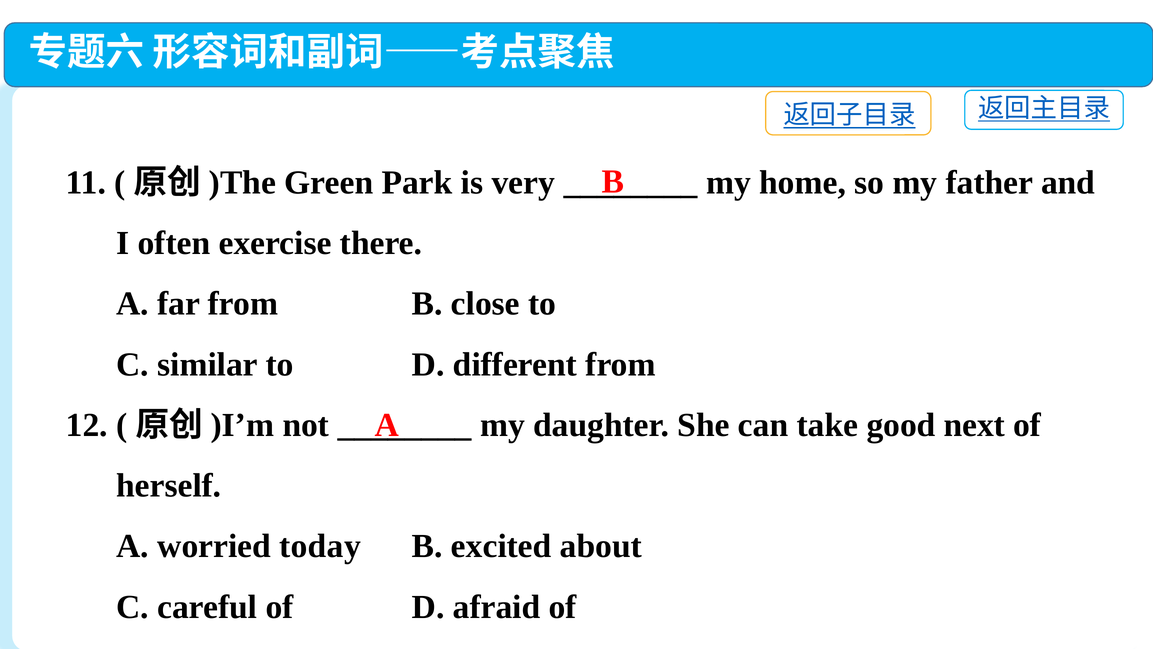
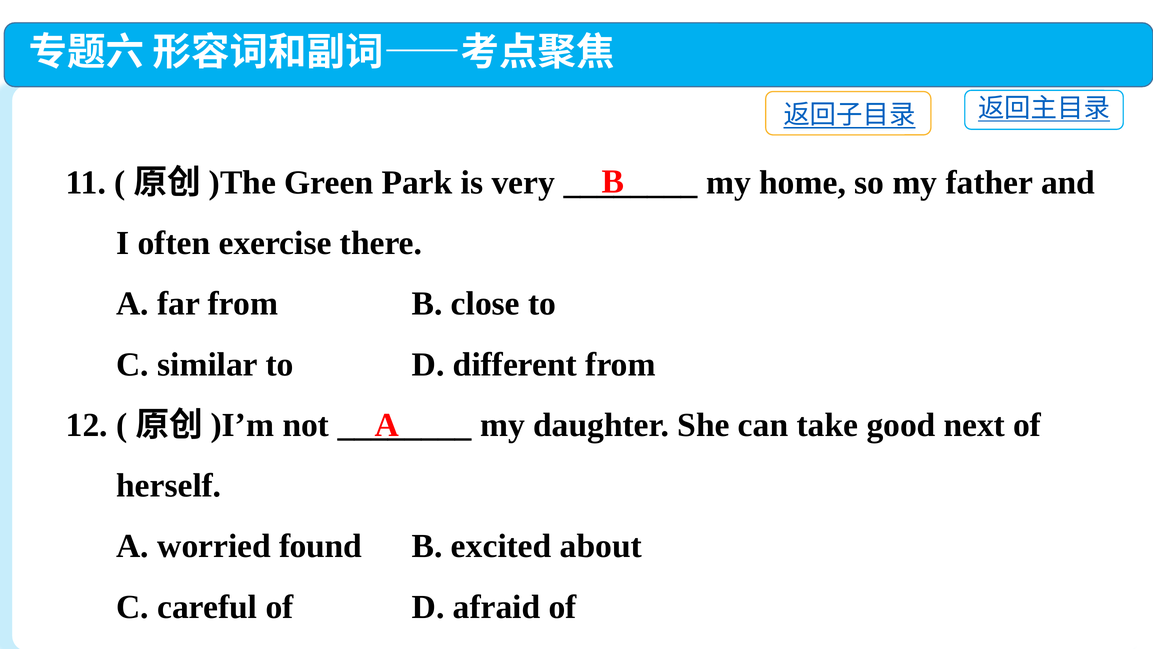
today: today -> found
